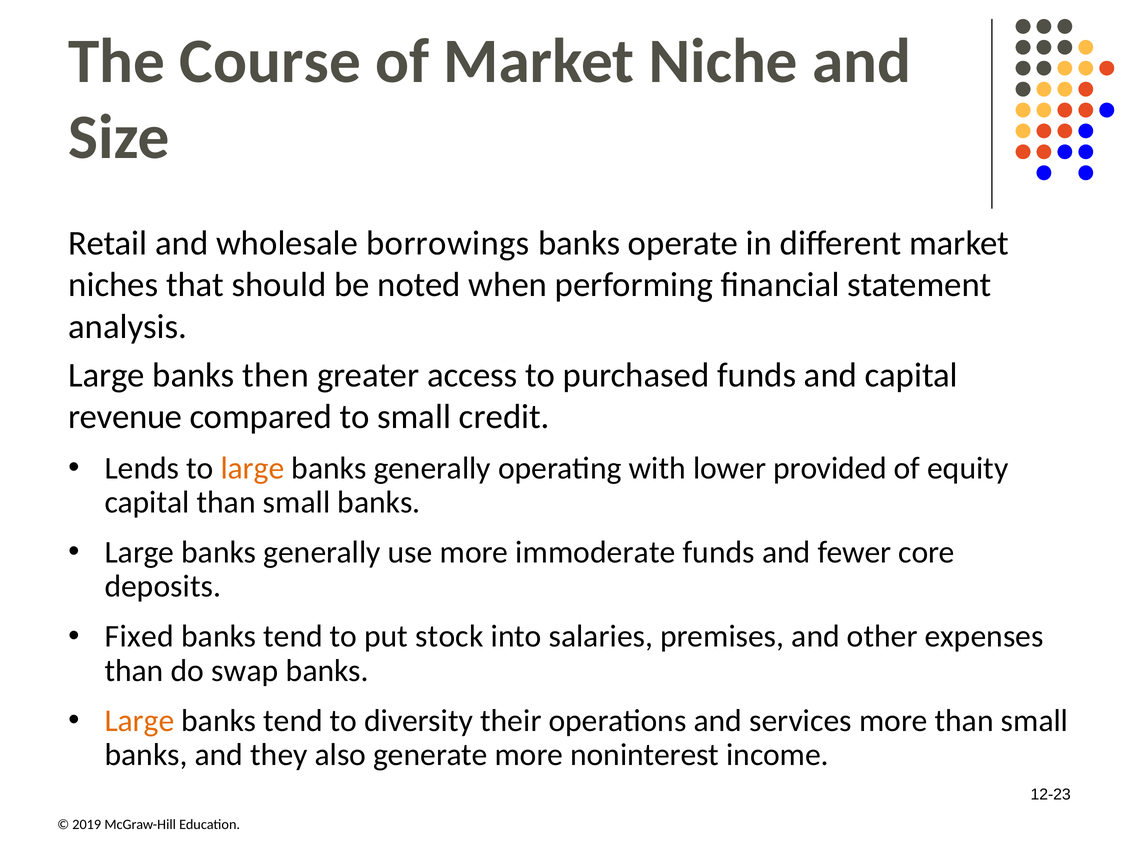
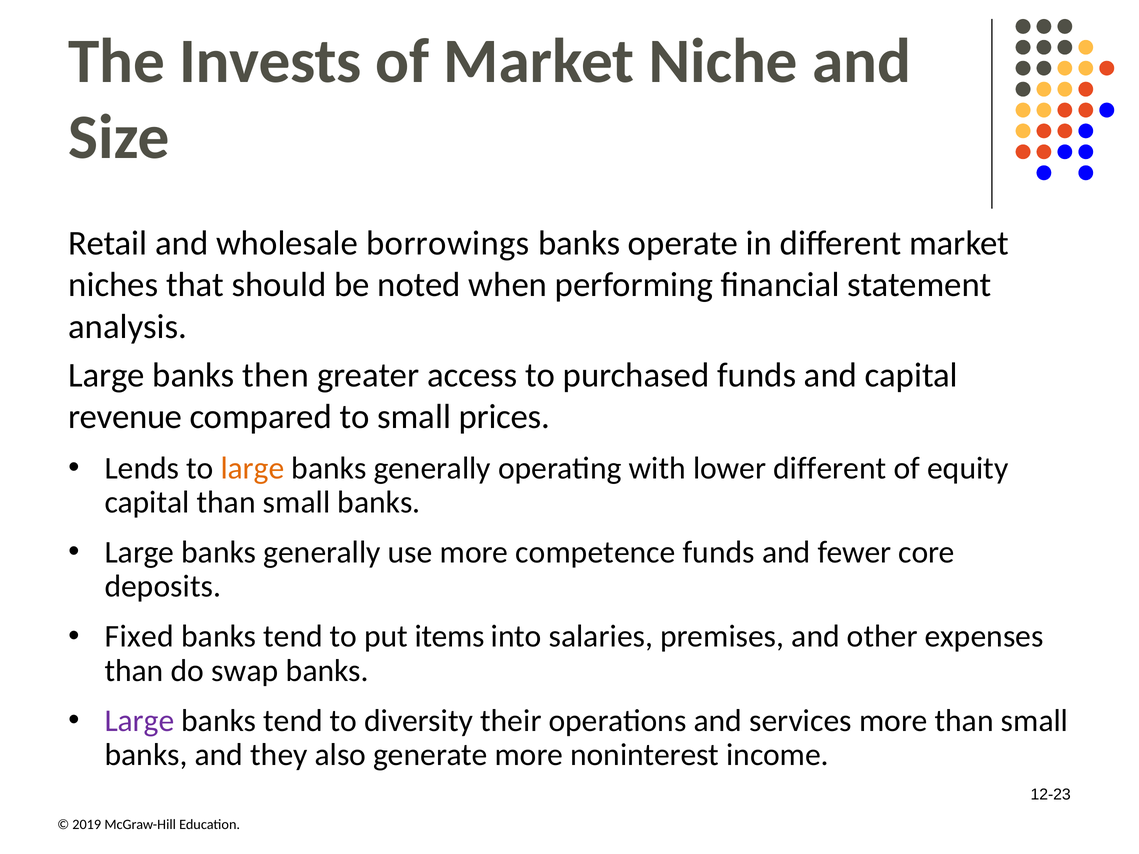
Course: Course -> Invests
credit: credit -> prices
lower provided: provided -> different
immoderate: immoderate -> competence
stock: stock -> items
Large at (139, 721) colour: orange -> purple
